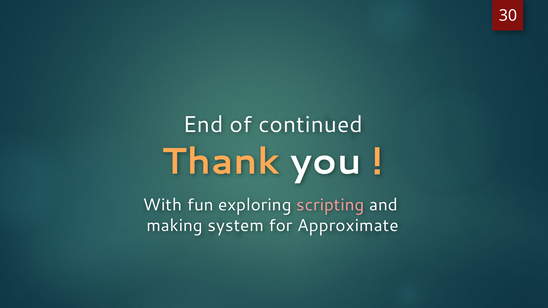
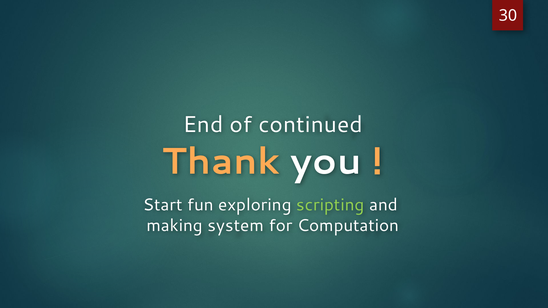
With: With -> Start
scripting colour: pink -> light green
Approximate: Approximate -> Computation
